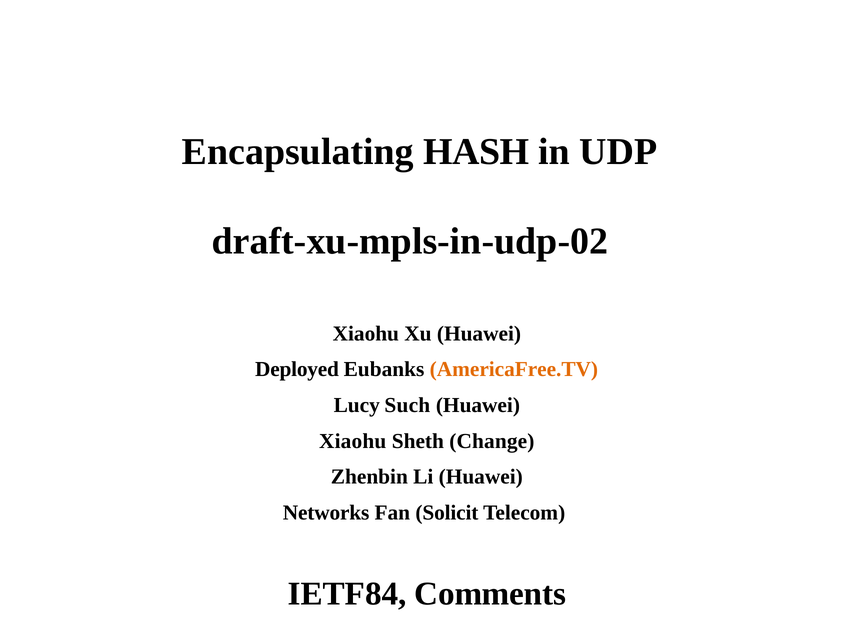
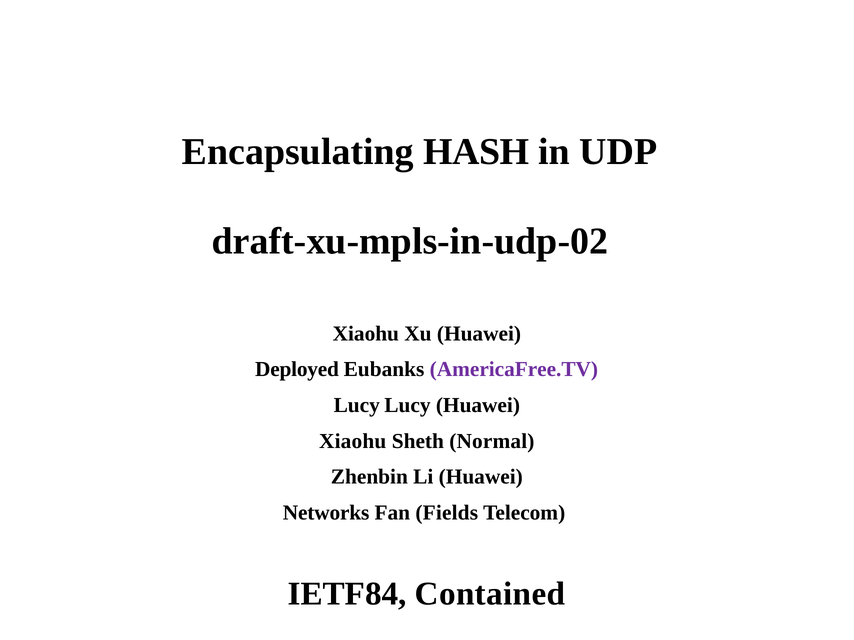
AmericaFree.TV colour: orange -> purple
Lucy Such: Such -> Lucy
Change: Change -> Normal
Solicit: Solicit -> Fields
Comments: Comments -> Contained
